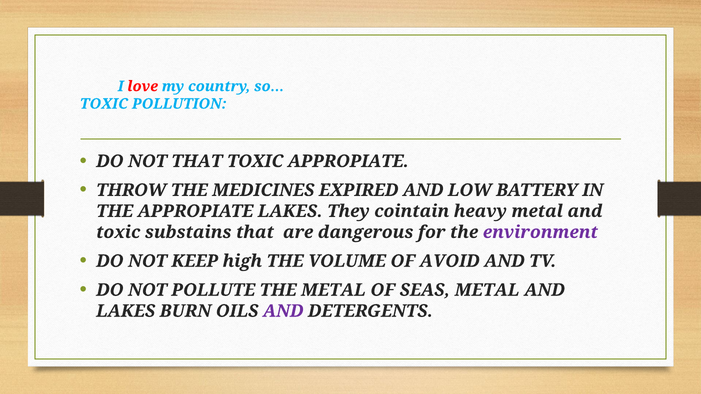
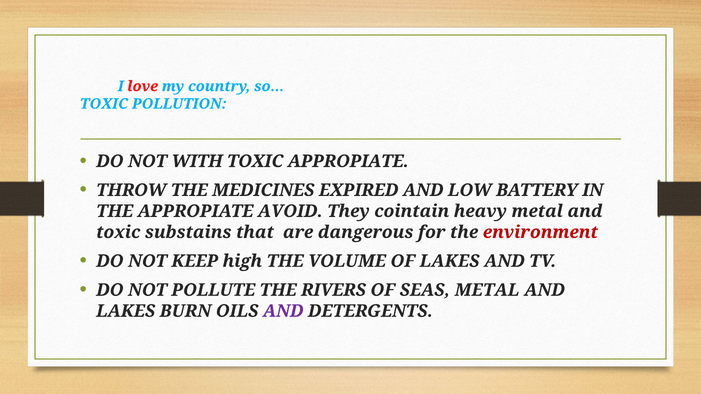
NOT THAT: THAT -> WITH
APPROPIATE LAKES: LAKES -> AVOID
environment colour: purple -> red
OF AVOID: AVOID -> LAKES
THE METAL: METAL -> RIVERS
